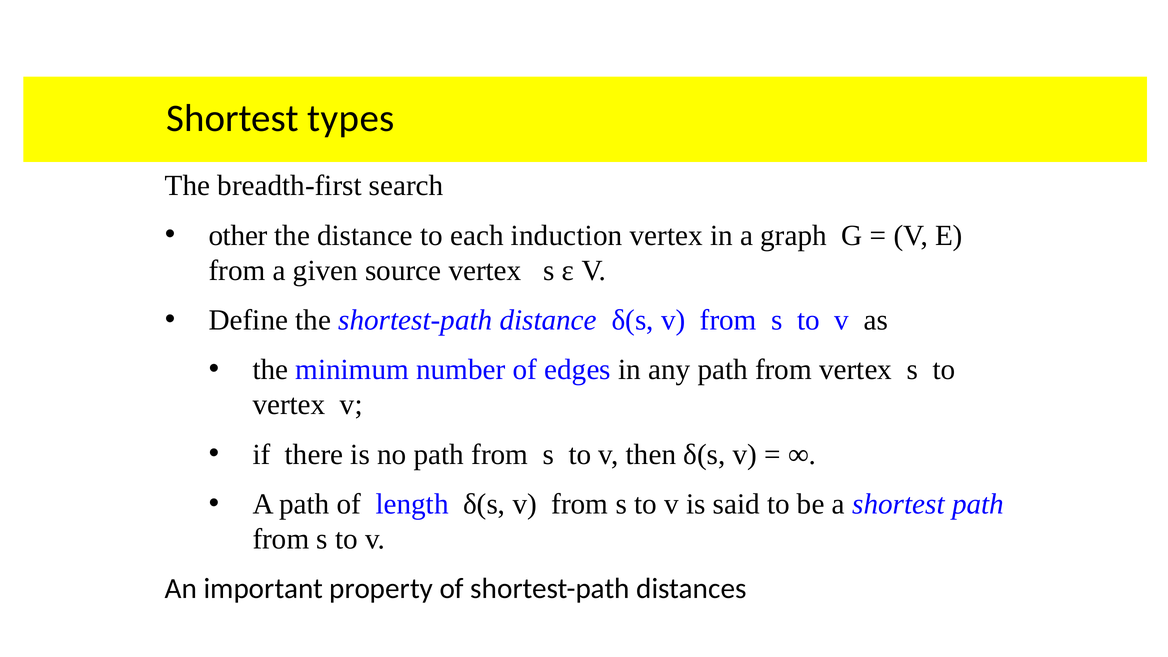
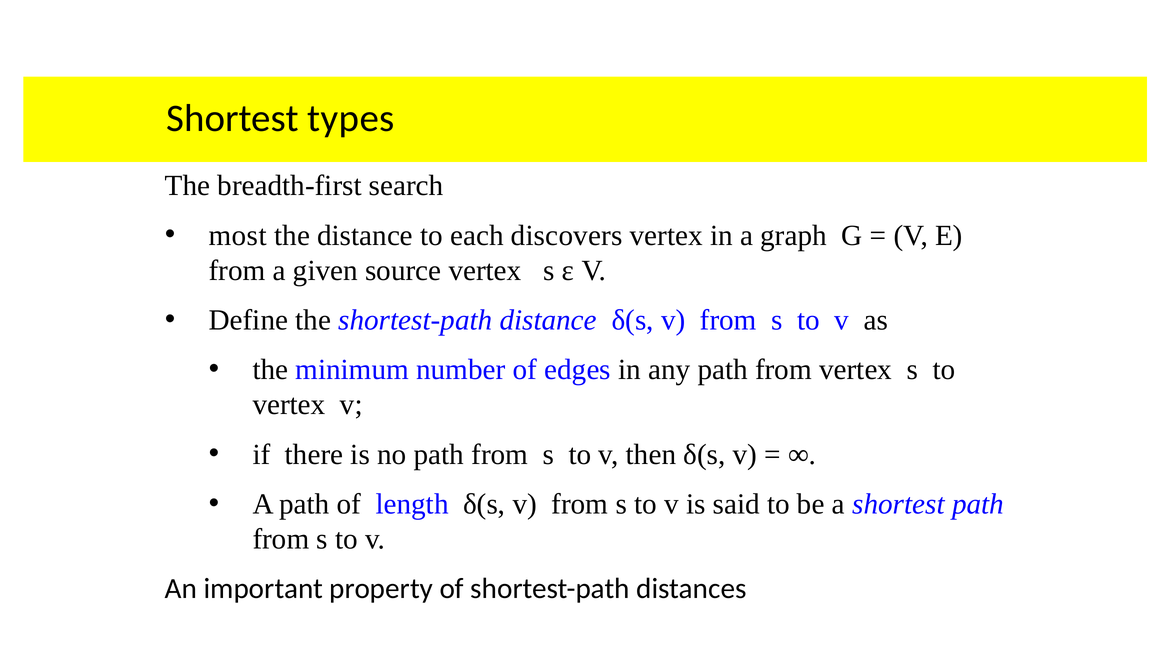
other: other -> most
induction: induction -> discovers
